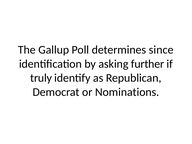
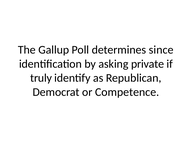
further: further -> private
Nominations: Nominations -> Competence
